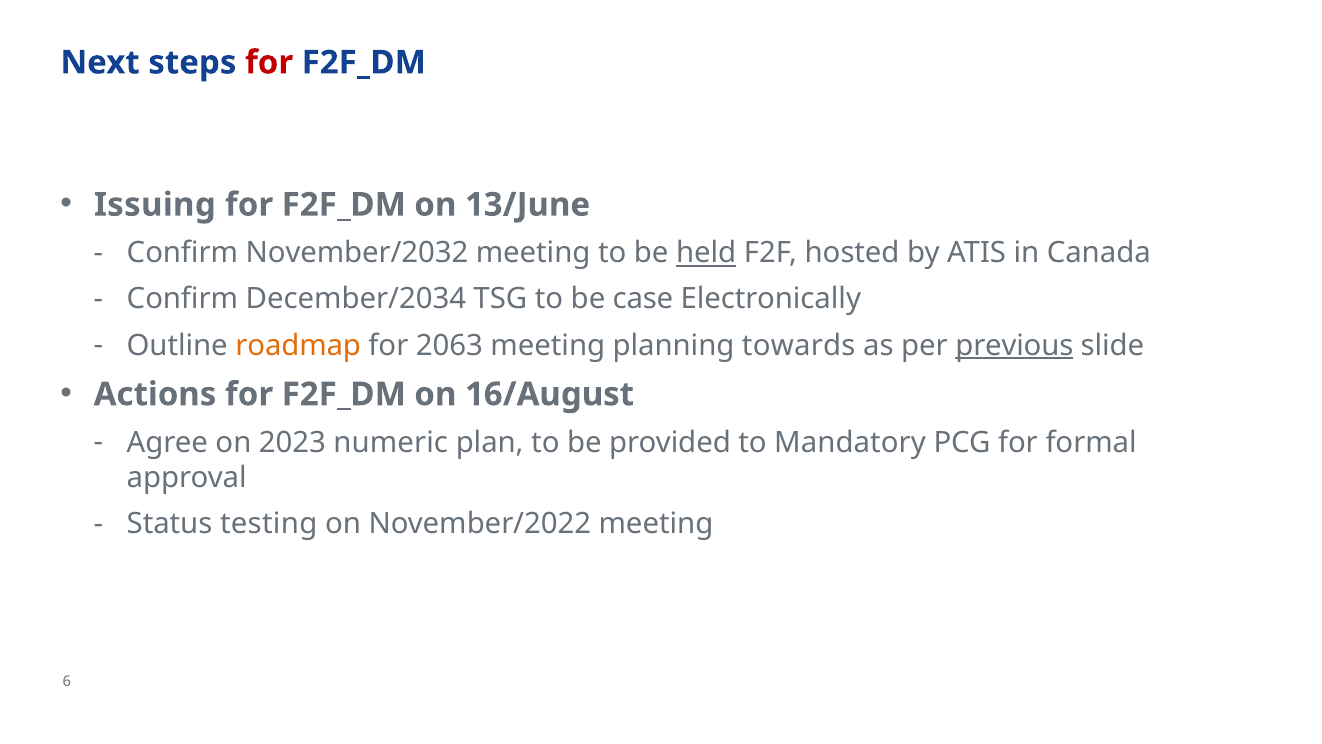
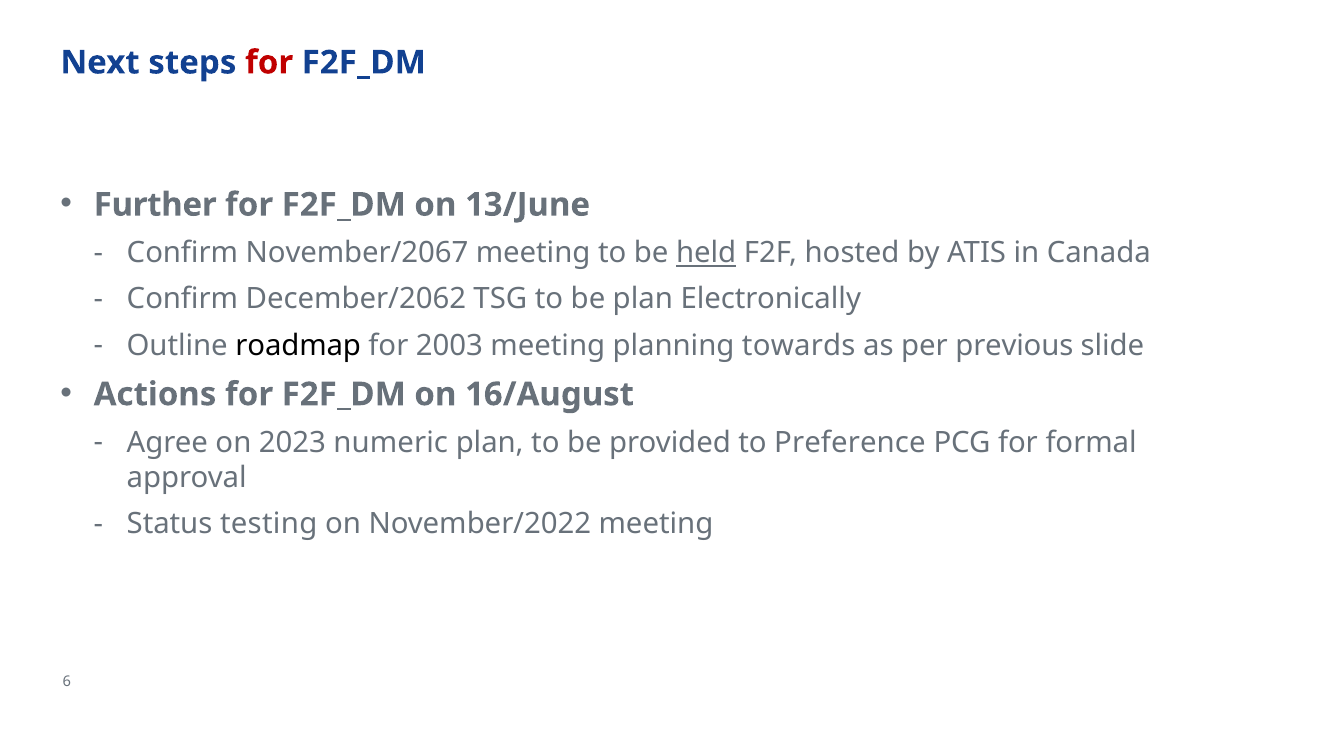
Issuing: Issuing -> Further
November/2032: November/2032 -> November/2067
December/2034: December/2034 -> December/2062
be case: case -> plan
roadmap colour: orange -> black
2063: 2063 -> 2003
previous underline: present -> none
Mandatory: Mandatory -> Preference
